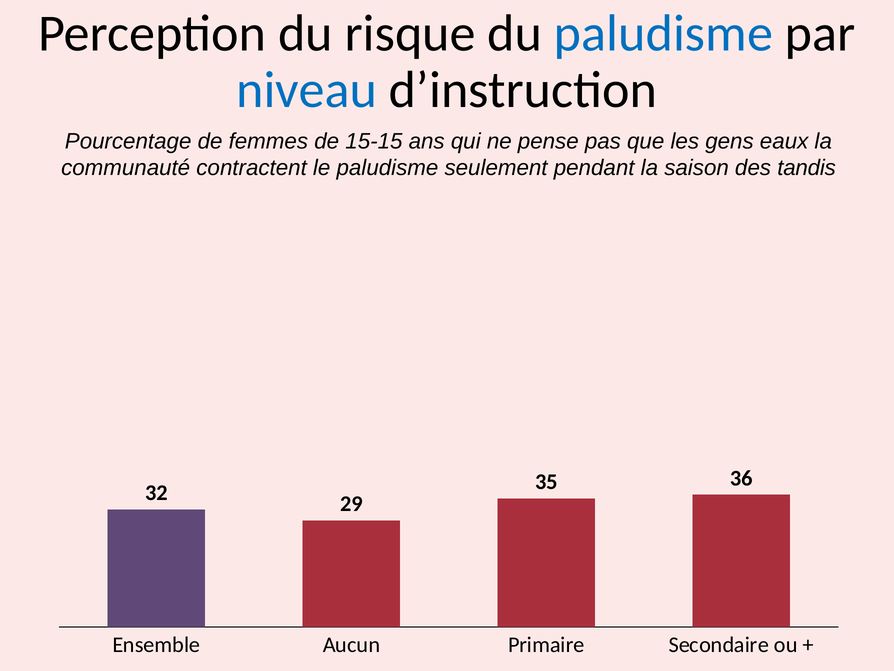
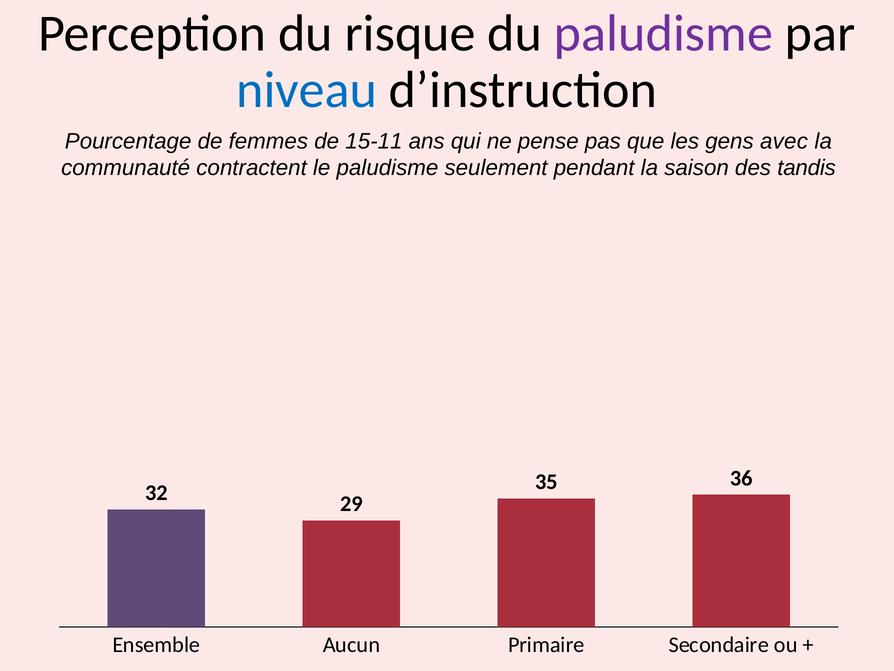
paludisme at (663, 34) colour: blue -> purple
15-15: 15-15 -> 15-11
eaux: eaux -> avec
